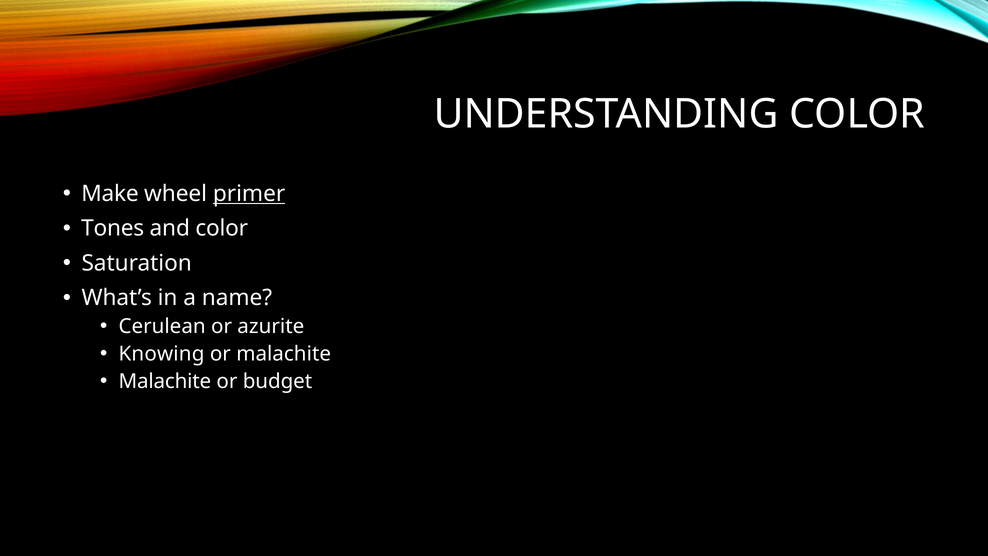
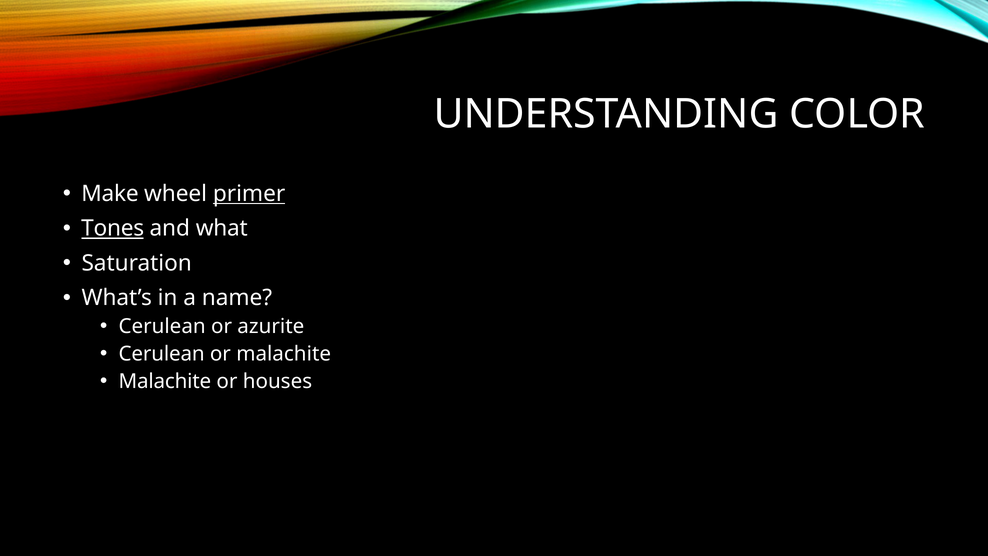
Tones underline: none -> present
and color: color -> what
Knowing at (161, 354): Knowing -> Cerulean
budget: budget -> houses
